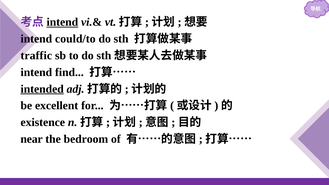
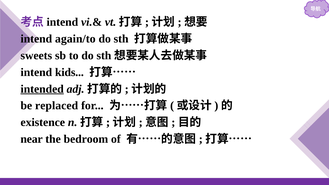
intend at (62, 22) underline: present -> none
could/to: could/to -> again/to
traffic: traffic -> sweets
find: find -> kids
excellent: excellent -> replaced
